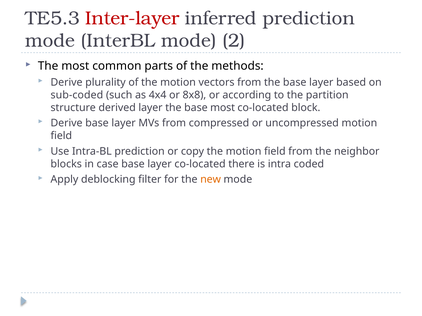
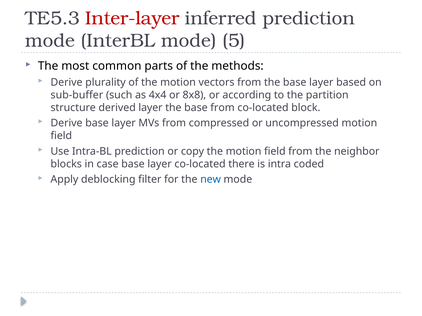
2: 2 -> 5
sub-coded: sub-coded -> sub-buffer
base most: most -> from
new colour: orange -> blue
